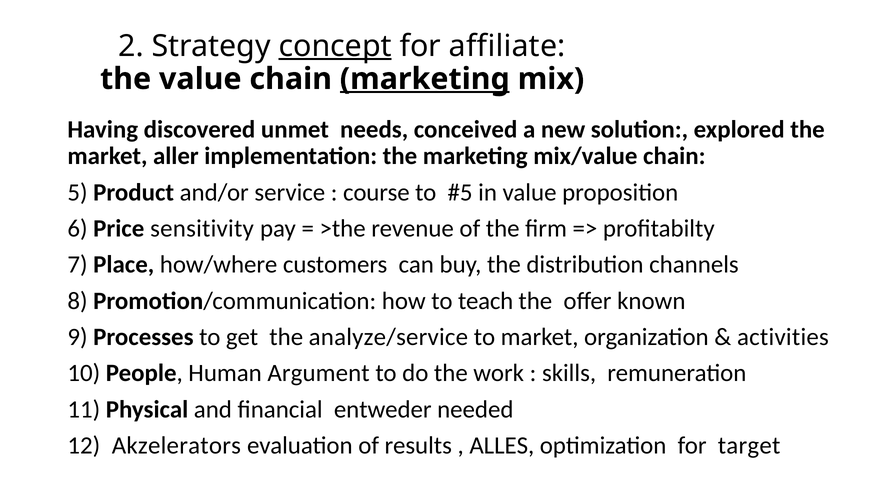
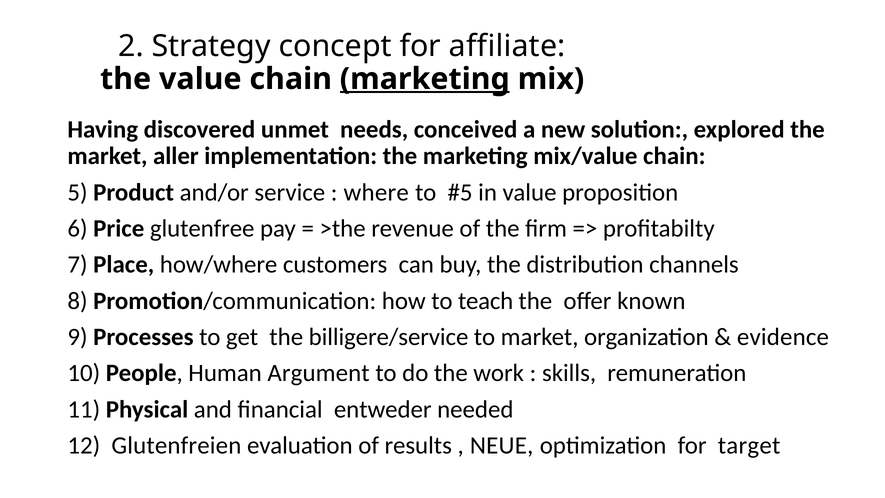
concept underline: present -> none
course: course -> where
sensitivity: sensitivity -> glutenfree
analyze/service: analyze/service -> billigere/service
activities: activities -> evidence
Akzelerators: Akzelerators -> Glutenfreien
ALLES: ALLES -> NEUE
